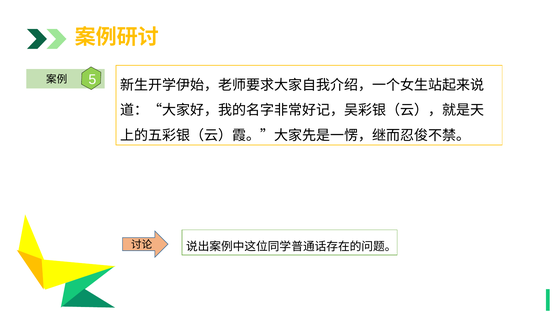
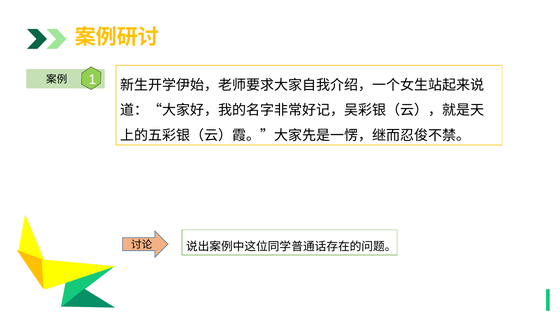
5 at (92, 80): 5 -> 1
